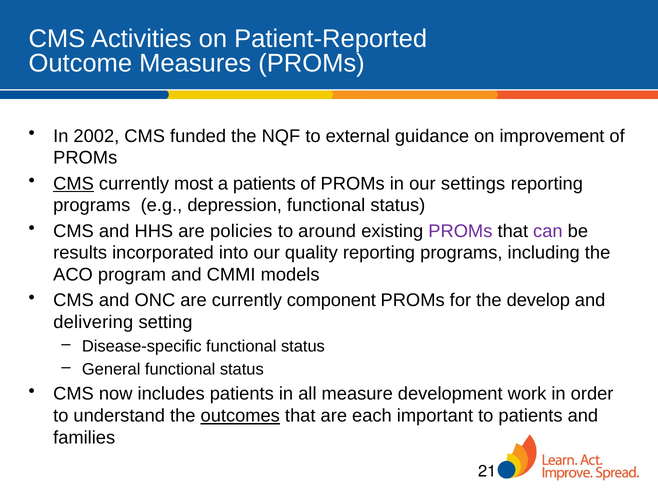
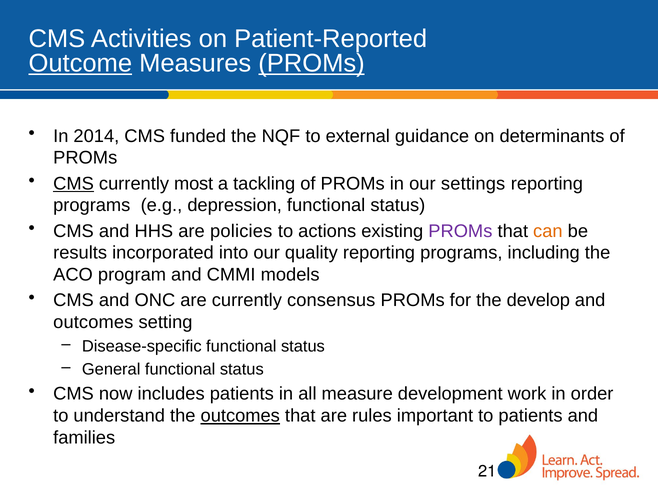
Outcome underline: none -> present
PROMs at (312, 63) underline: none -> present
2002: 2002 -> 2014
improvement: improvement -> determinants
a patients: patients -> tackling
around: around -> actions
can colour: purple -> orange
component: component -> consensus
delivering at (93, 323): delivering -> outcomes
each: each -> rules
